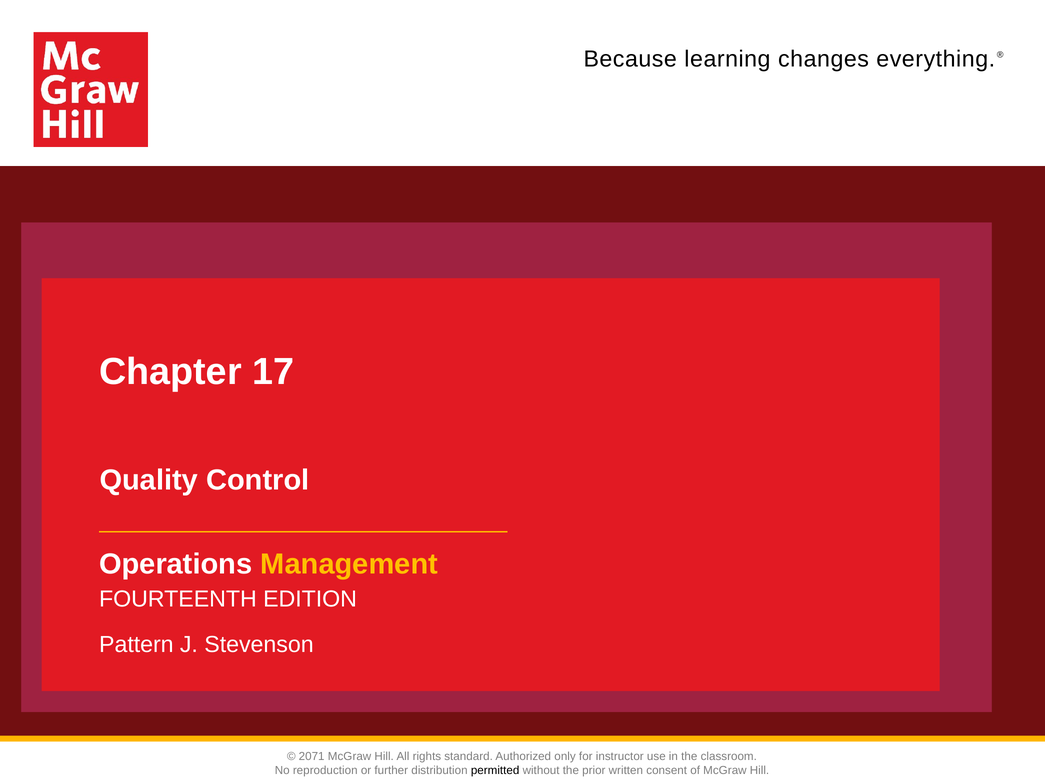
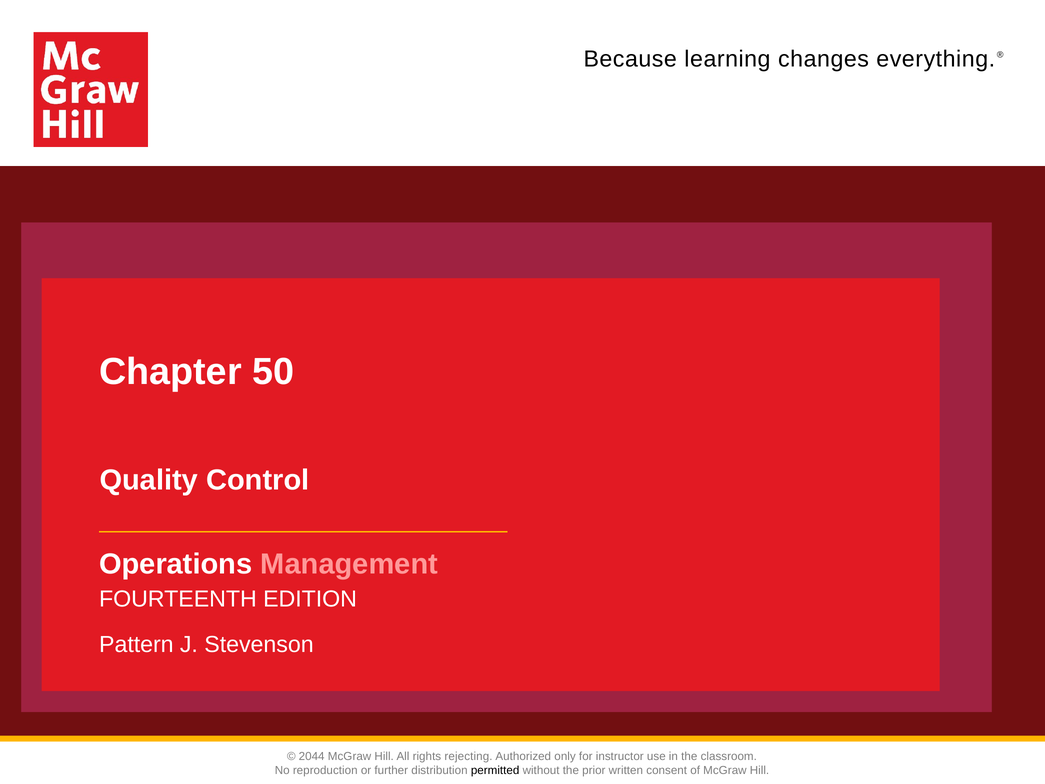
17: 17 -> 50
Management colour: yellow -> pink
2071: 2071 -> 2044
standard: standard -> rejecting
